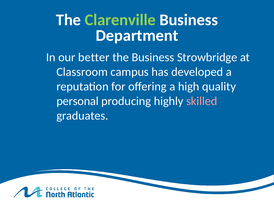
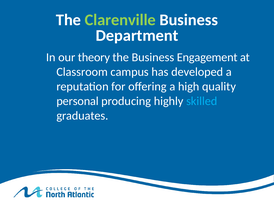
better: better -> theory
Strowbridge: Strowbridge -> Engagement
skilled colour: pink -> light blue
